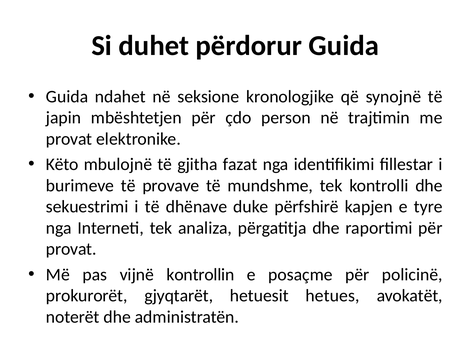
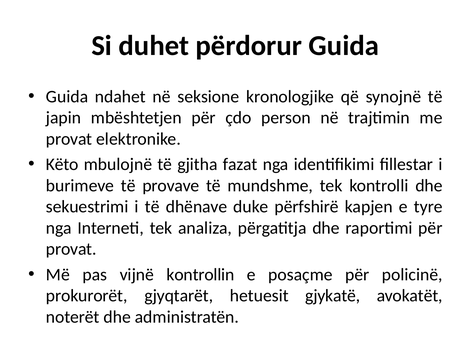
hetues: hetues -> gjykatë
